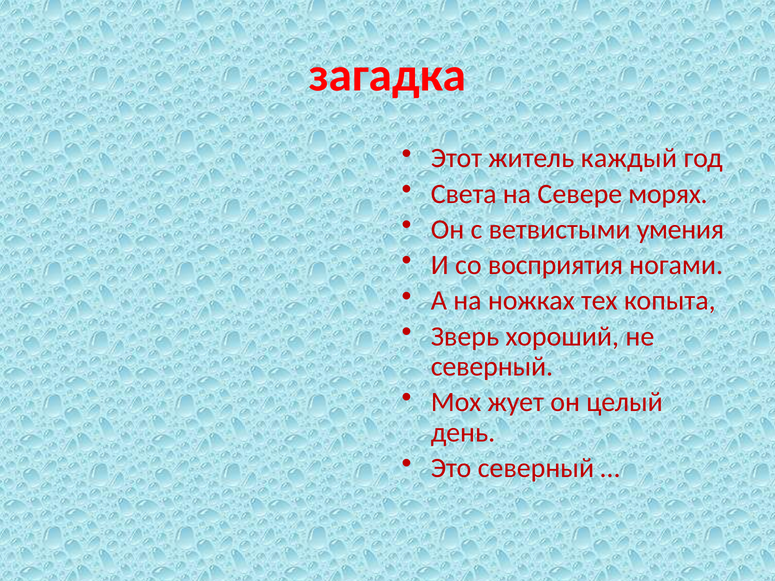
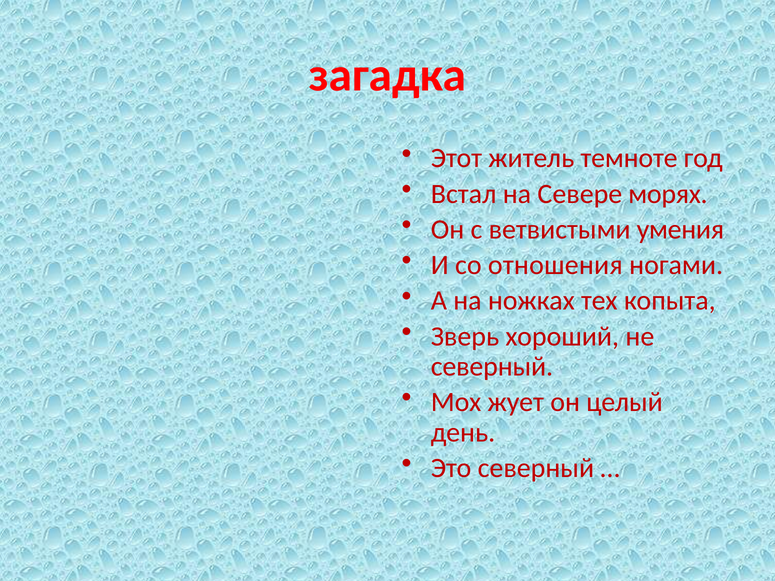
каждый: каждый -> темноте
Света: Света -> Встал
восприятия: восприятия -> отношения
